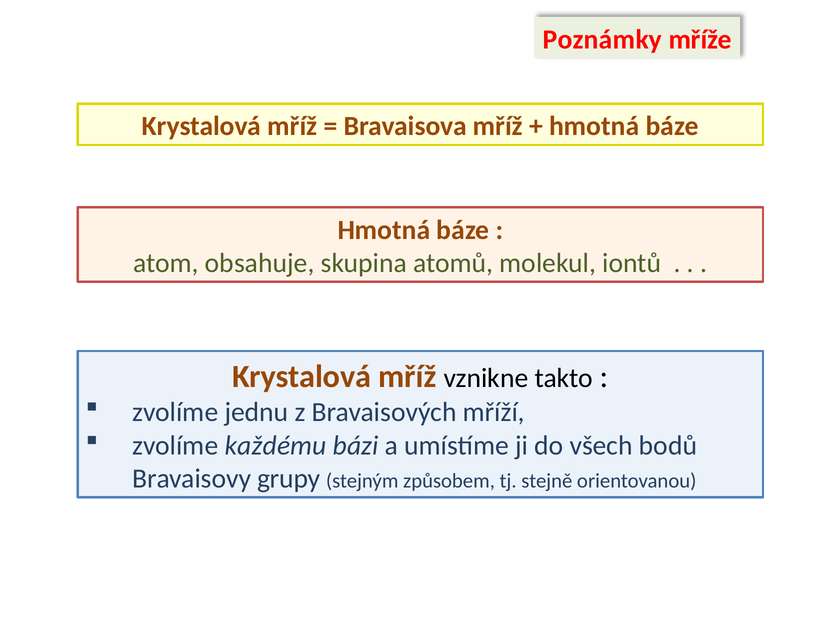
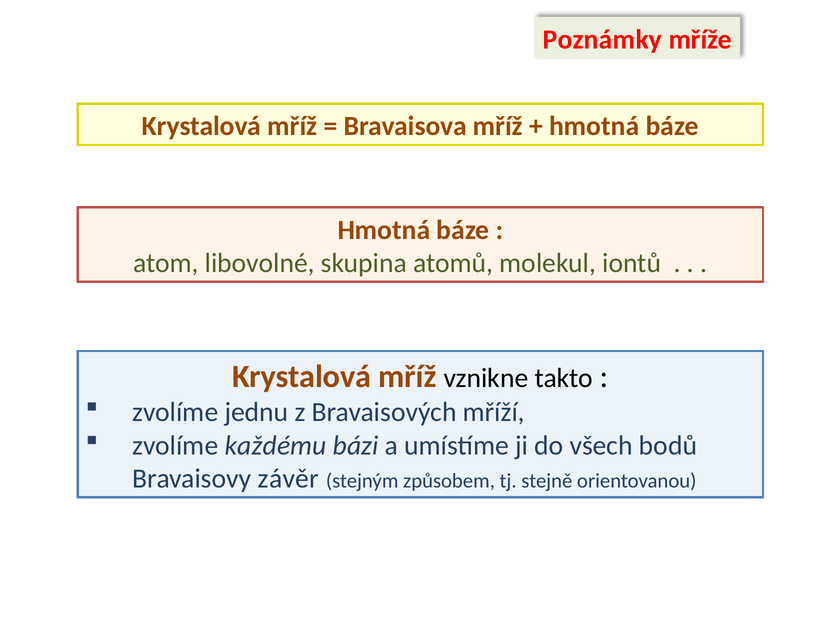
obsahuje: obsahuje -> libovolné
grupy: grupy -> závěr
